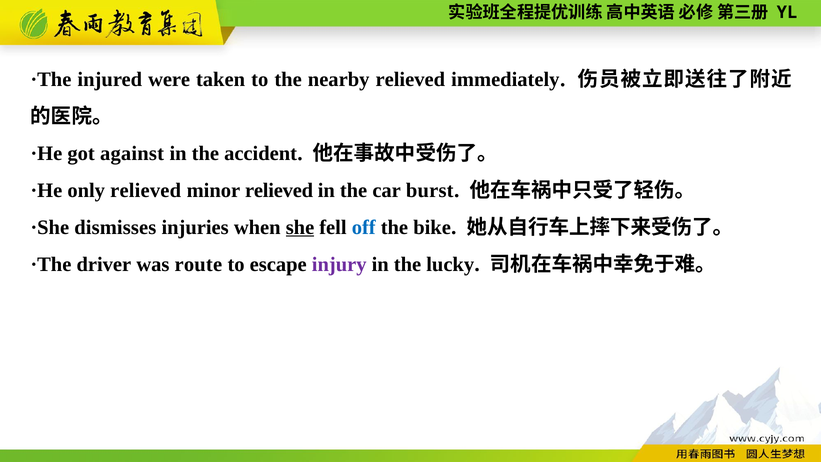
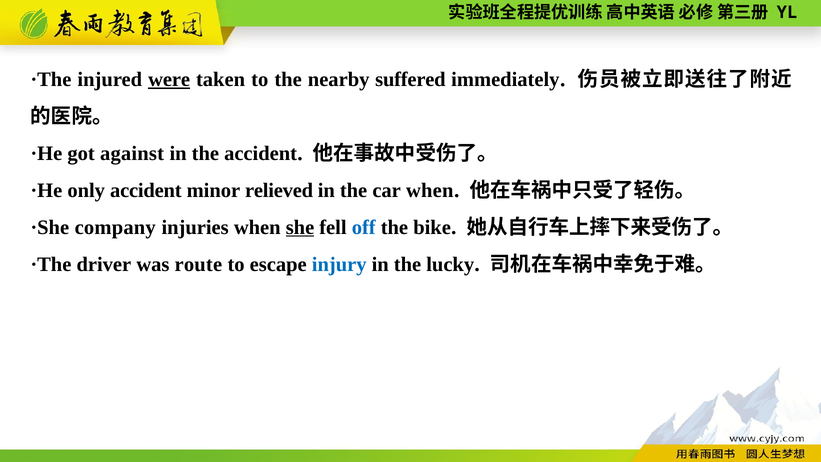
were underline: none -> present
nearby relieved: relieved -> suffered
only relieved: relieved -> accident
car burst: burst -> when
dismisses: dismisses -> company
injury colour: purple -> blue
